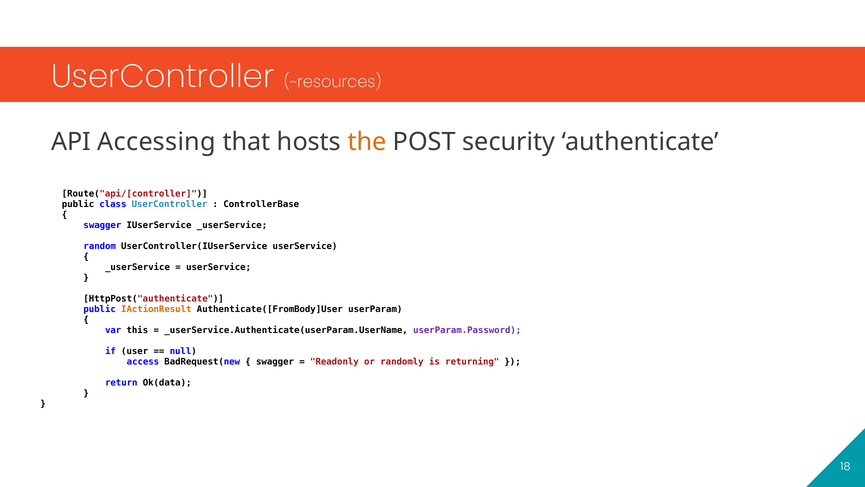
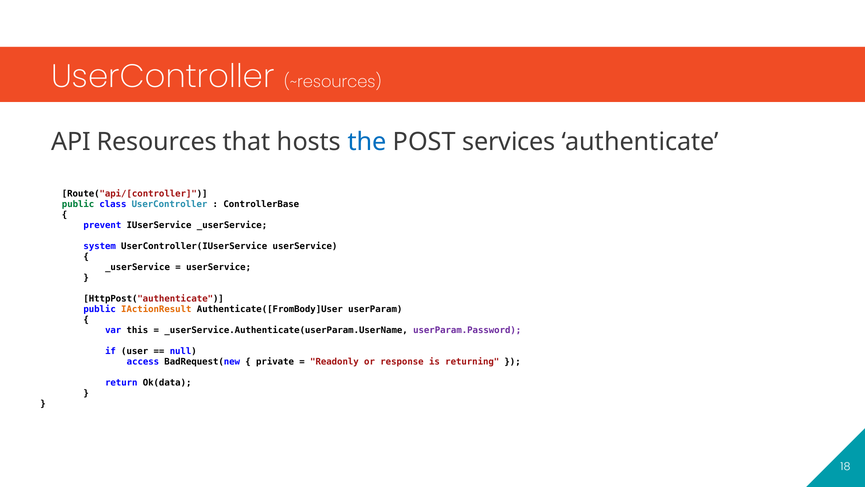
Accessing: Accessing -> Resources
the colour: orange -> blue
security: security -> services
public at (78, 204) colour: black -> green
swagger at (102, 225): swagger -> prevent
random: random -> system
swagger at (275, 361): swagger -> private
randomly: randomly -> response
